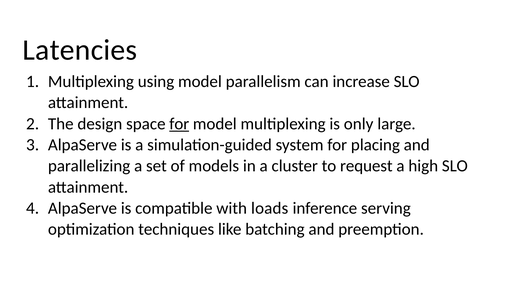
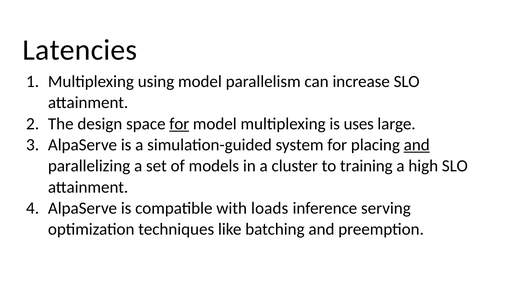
only: only -> uses
and at (417, 145) underline: none -> present
request: request -> training
